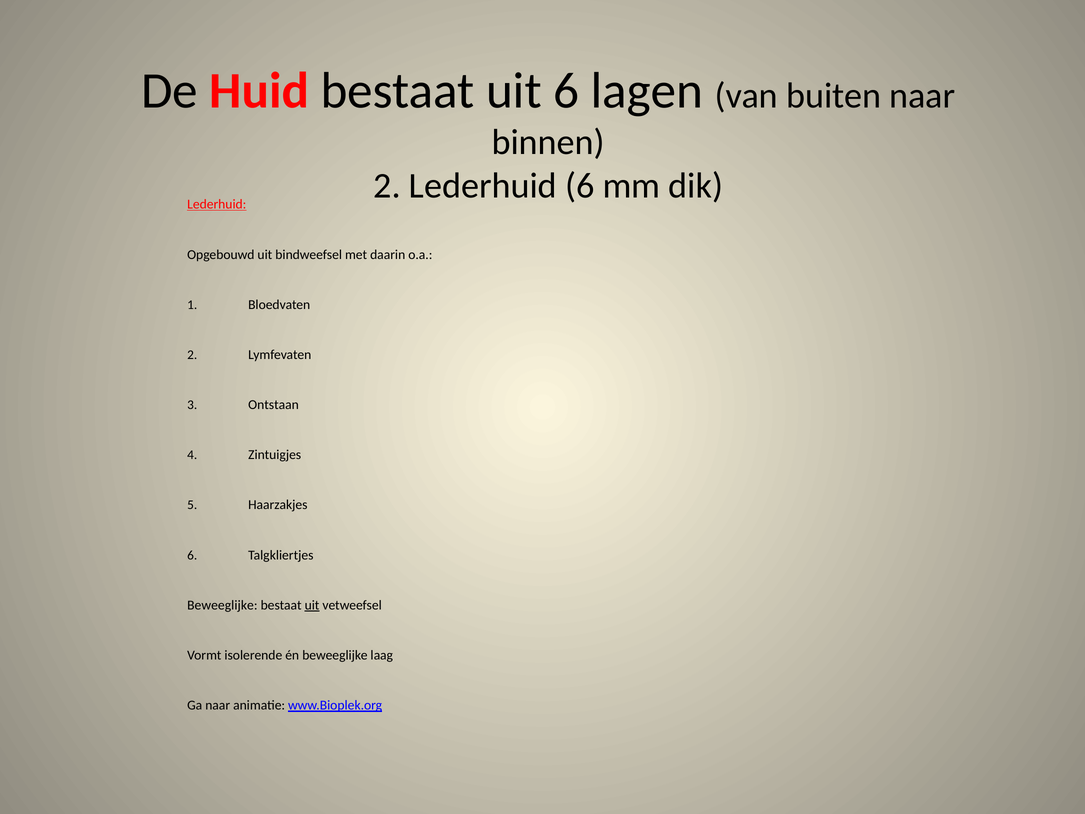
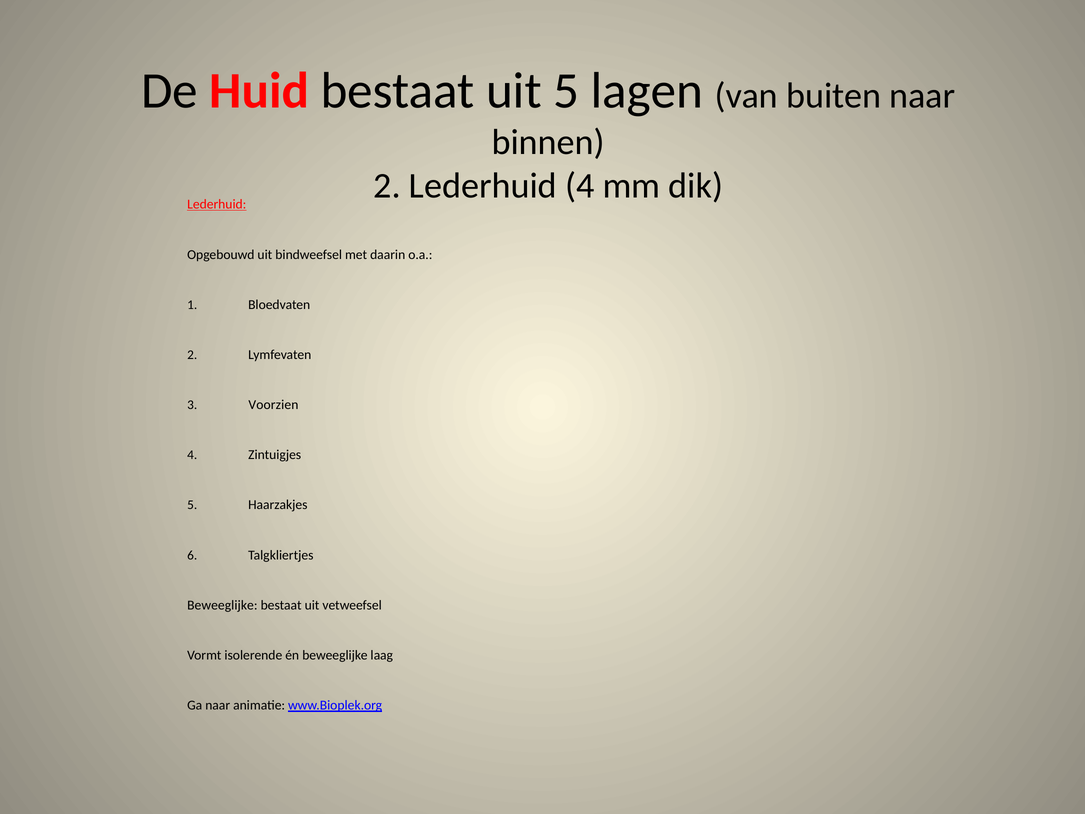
uit 6: 6 -> 5
Lederhuid 6: 6 -> 4
Ontstaan: Ontstaan -> Voorzien
uit at (312, 605) underline: present -> none
